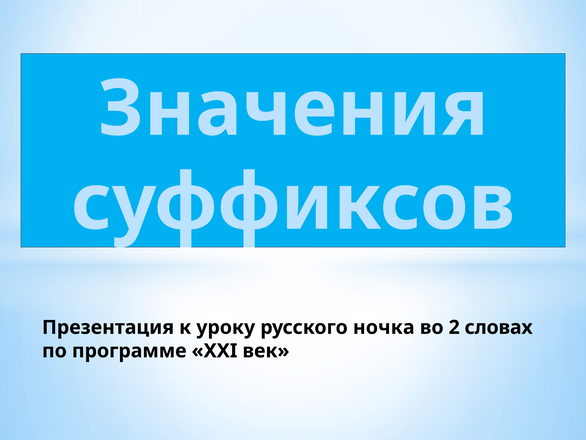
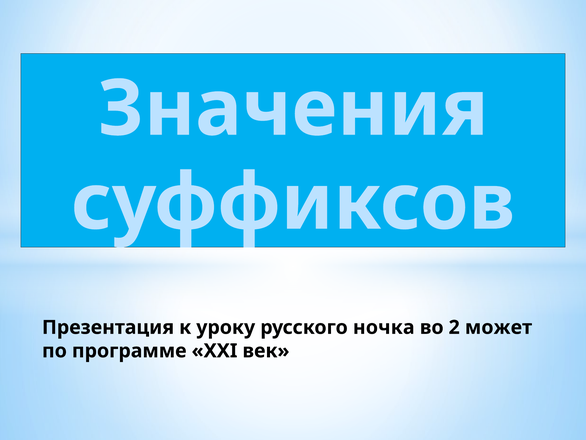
словах: словах -> может
